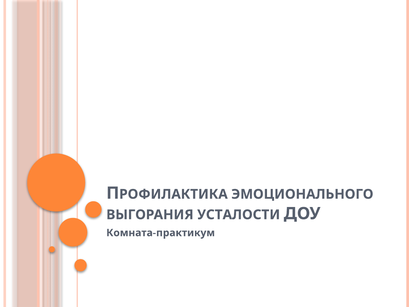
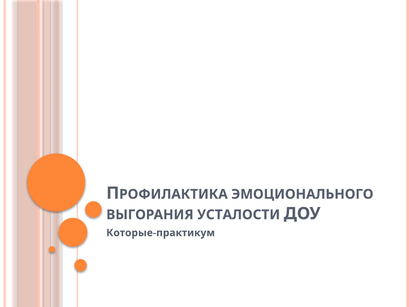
Комната-практикум: Комната-практикум -> Которые-практикум
